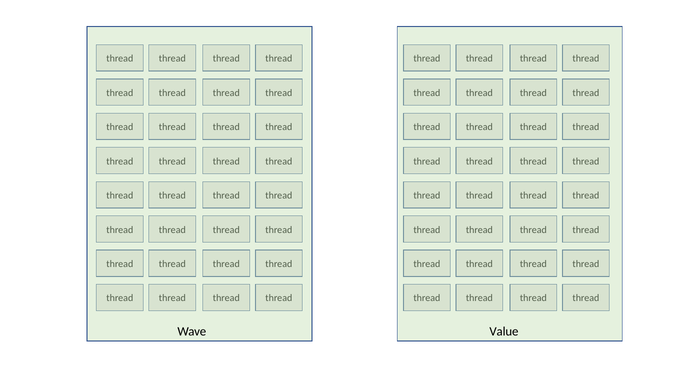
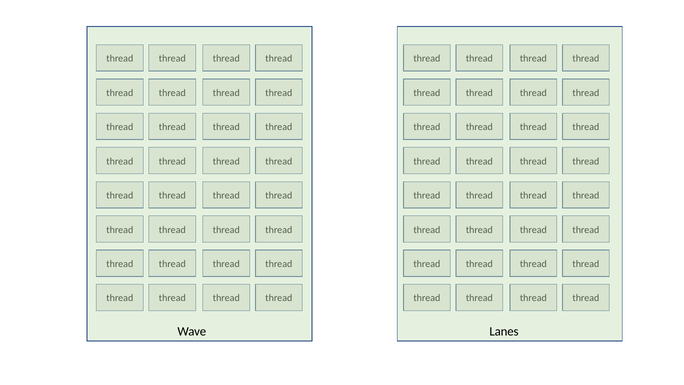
Value: Value -> Lanes
